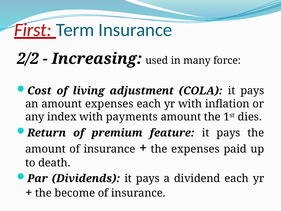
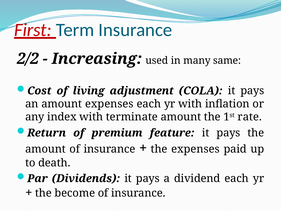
force: force -> same
payments: payments -> terminate
dies: dies -> rate
